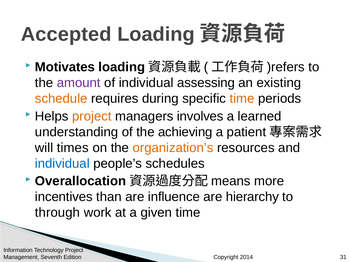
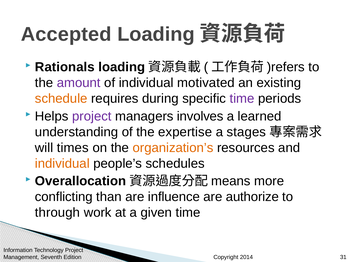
Motivates: Motivates -> Rationals
assessing: assessing -> motivated
time at (242, 99) colour: orange -> purple
project at (92, 116) colour: orange -> purple
achieving: achieving -> expertise
patient: patient -> stages
individual at (62, 164) colour: blue -> orange
incentives: incentives -> conflicting
hierarchy: hierarchy -> authorize
